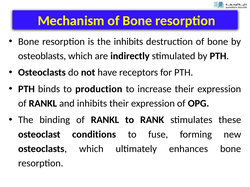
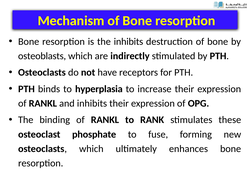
production: production -> hyperplasia
conditions: conditions -> phosphate
